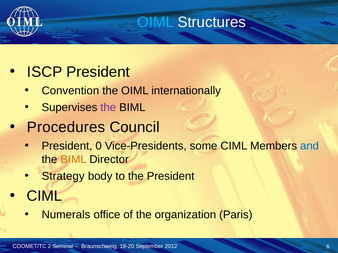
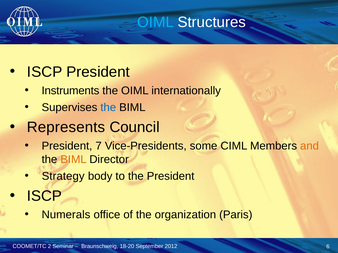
Convention: Convention -> Instruments
the at (108, 108) colour: purple -> blue
Procedures: Procedures -> Represents
0: 0 -> 7
and colour: blue -> orange
CIML at (44, 196): CIML -> ISCP
